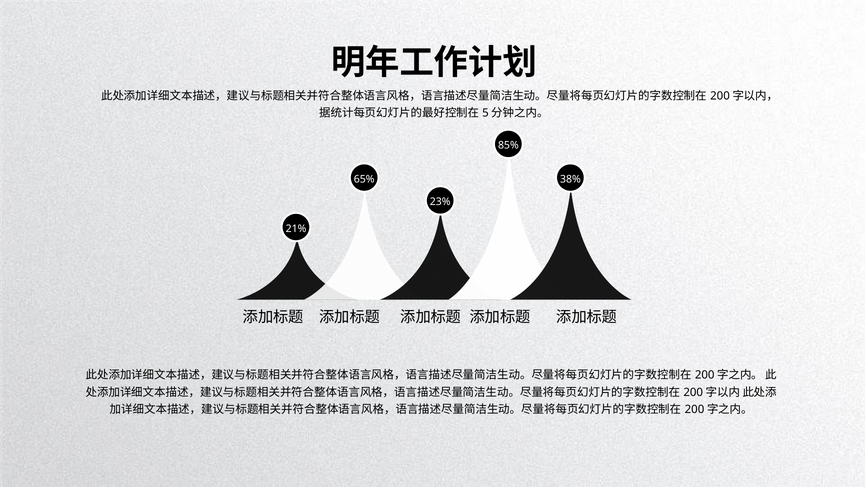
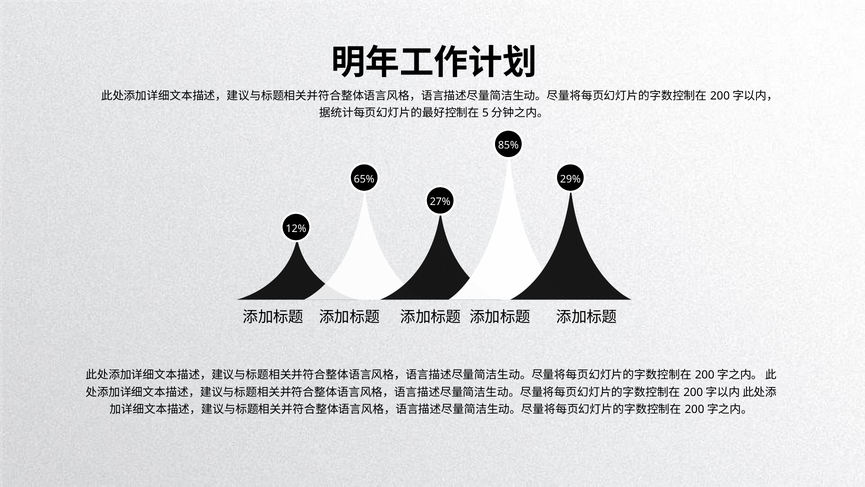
38%: 38% -> 29%
23%: 23% -> 27%
21%: 21% -> 12%
